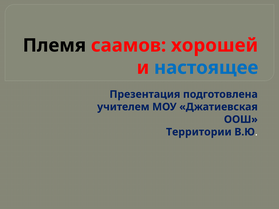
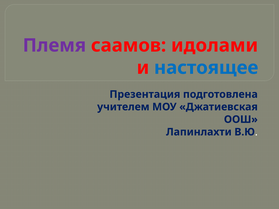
Племя colour: black -> purple
хорошей: хорошей -> идолами
Территории: Территории -> Лапинлахти
